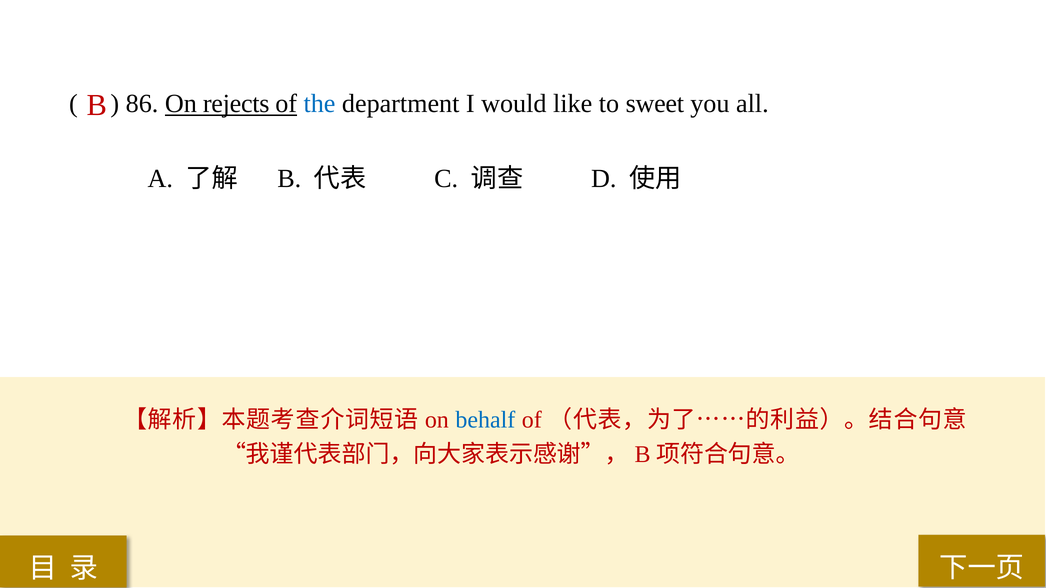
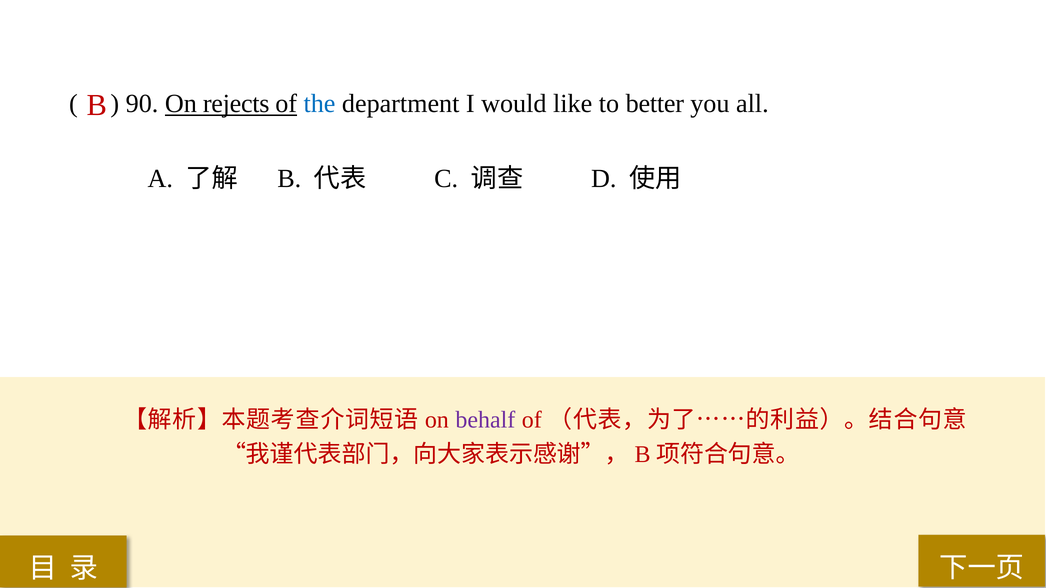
86: 86 -> 90
sweet: sweet -> better
behalf colour: blue -> purple
